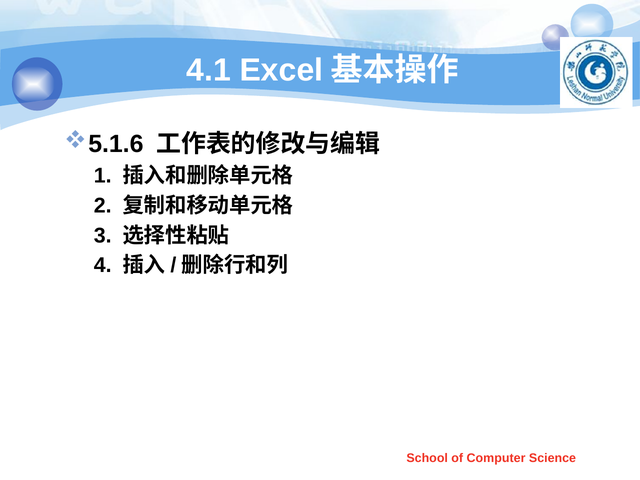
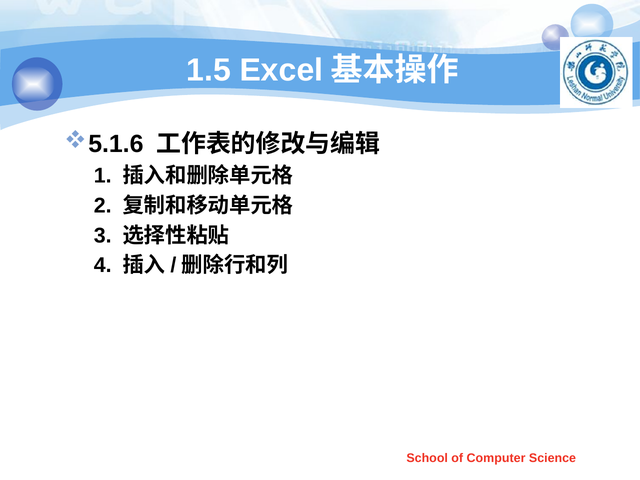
4.1: 4.1 -> 1.5
